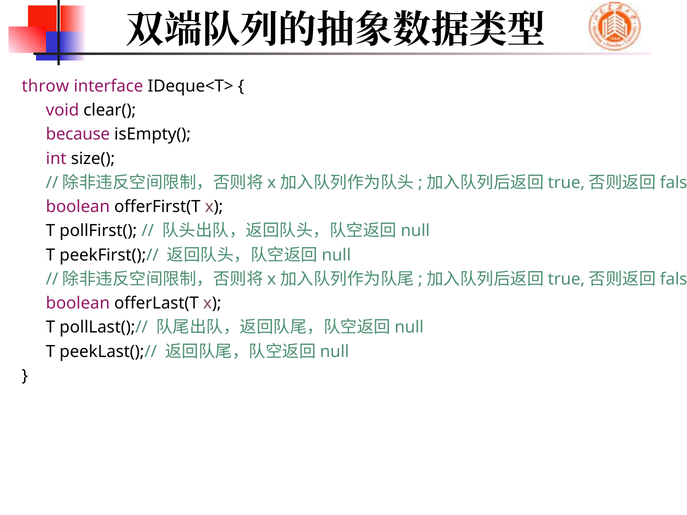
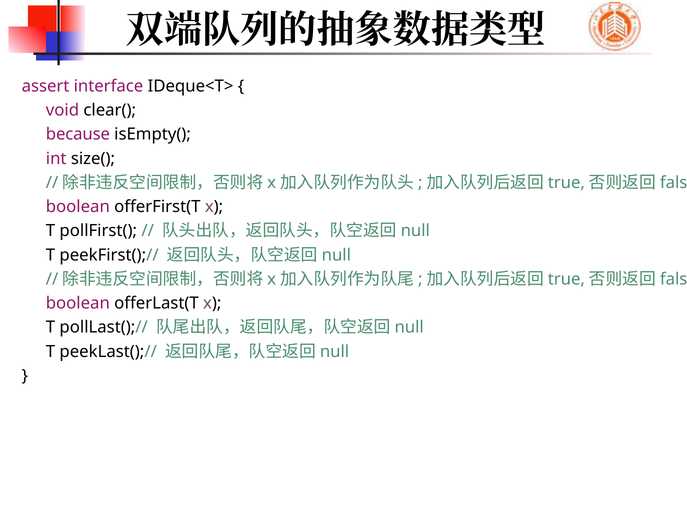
throw: throw -> assert
